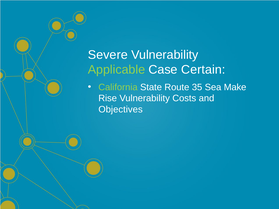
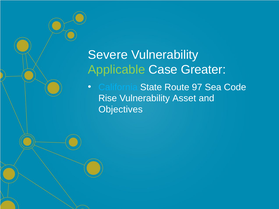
Certain: Certain -> Greater
California colour: light green -> light blue
35: 35 -> 97
Make: Make -> Code
Costs: Costs -> Asset
